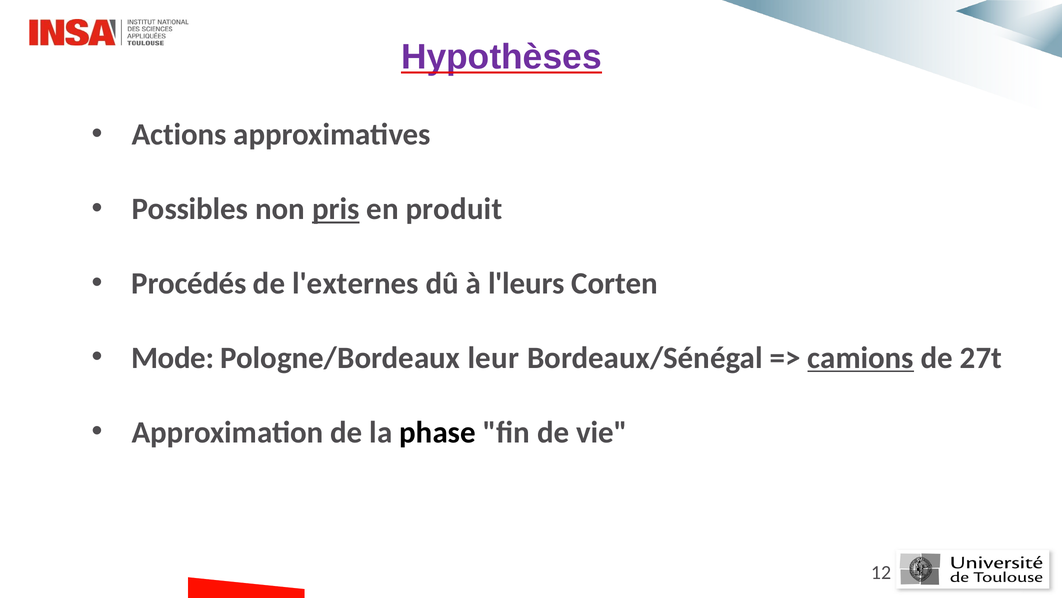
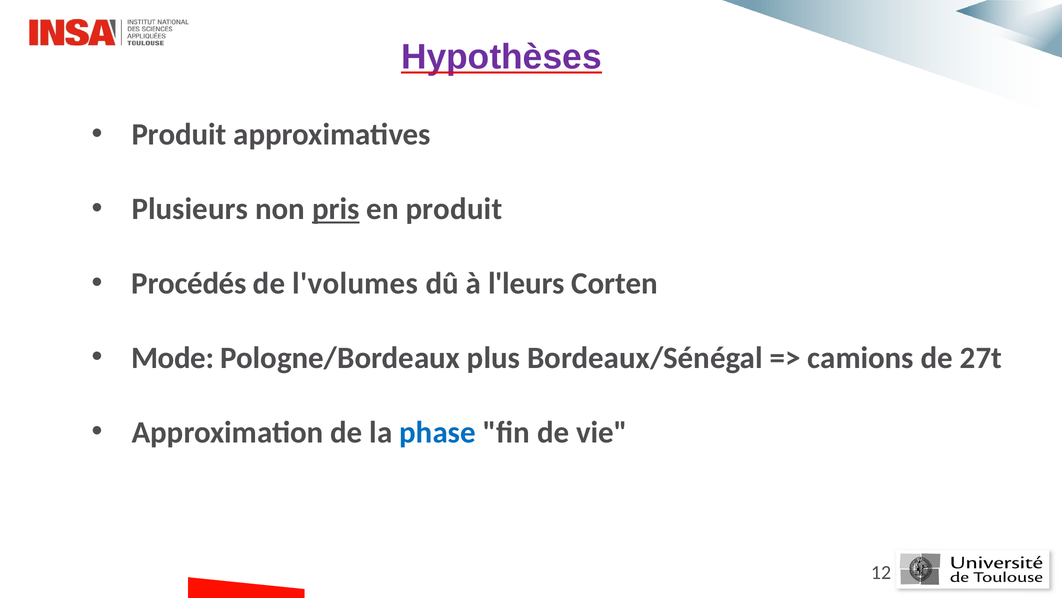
Actions at (179, 134): Actions -> Produit
Possibles: Possibles -> Plusieurs
l'externes: l'externes -> l'volumes
leur: leur -> plus
camions underline: present -> none
phase colour: black -> blue
